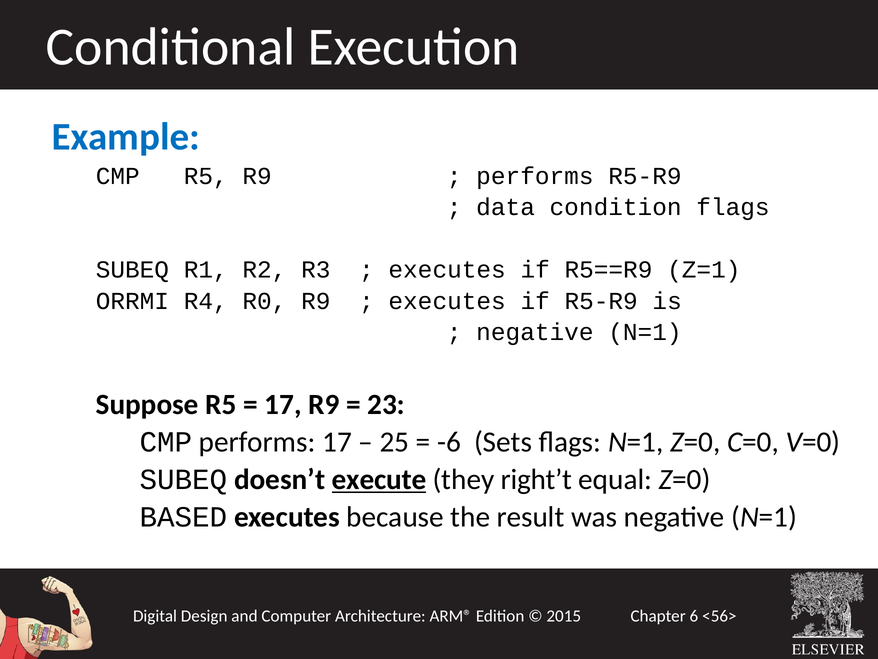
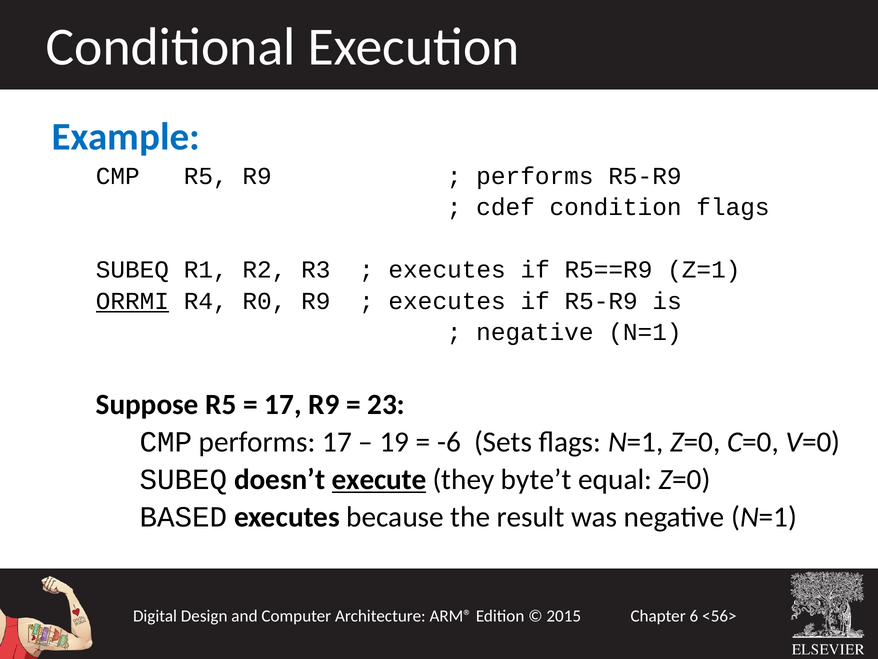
data: data -> cdef
ORRMI underline: none -> present
25: 25 -> 19
right’t: right’t -> byte’t
